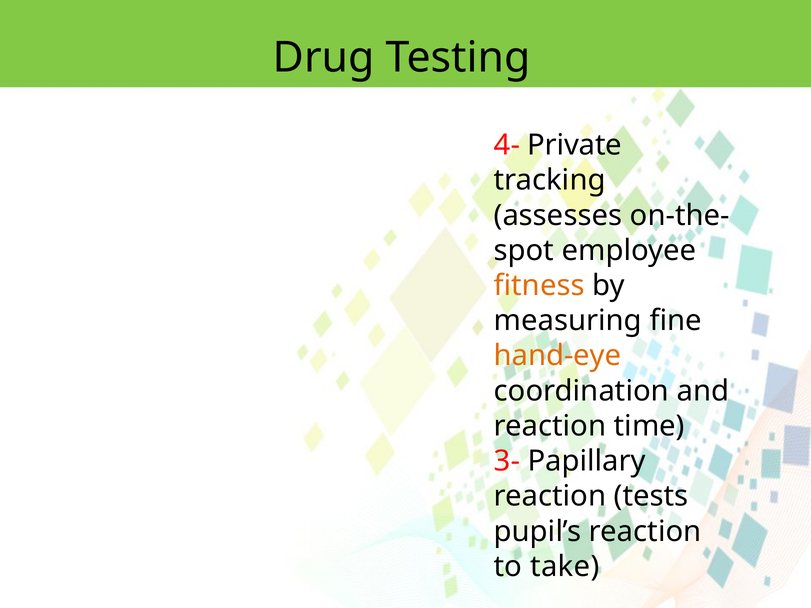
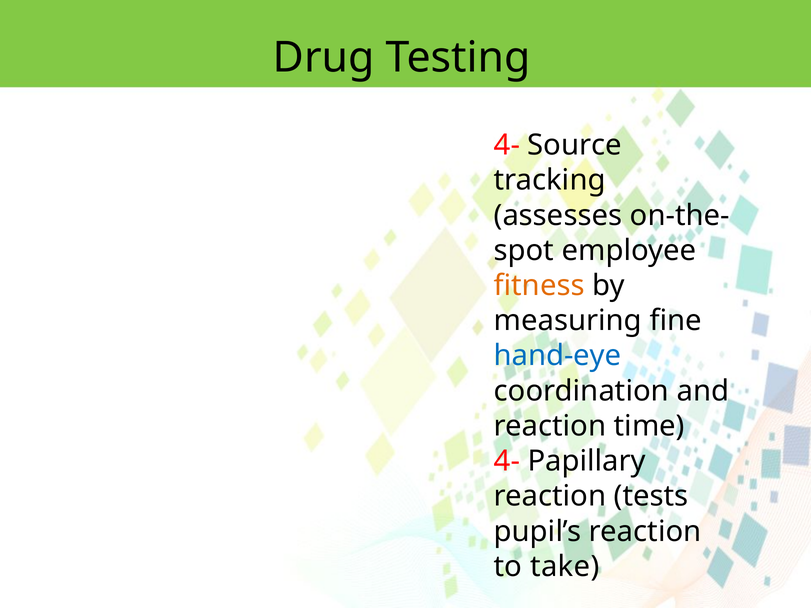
Private: Private -> Source
hand-eye colour: orange -> blue
3- at (507, 461): 3- -> 4-
